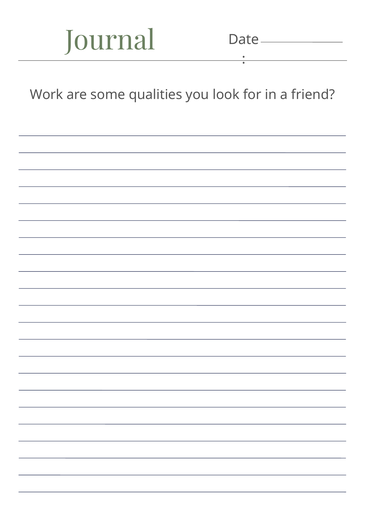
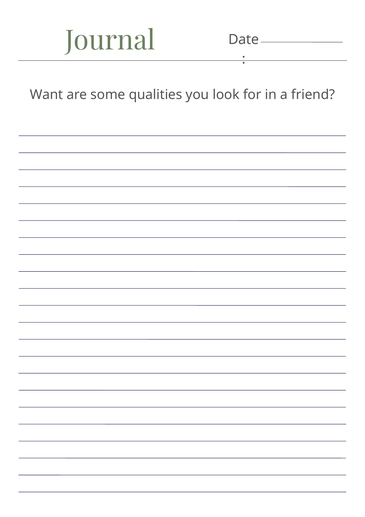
Work: Work -> Want
